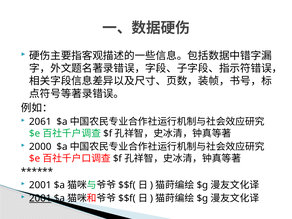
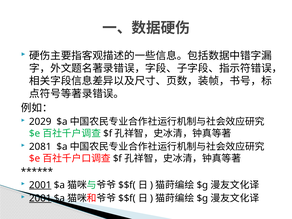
2061: 2061 -> 2029
2000: 2000 -> 2081
2001 at (40, 185) underline: none -> present
